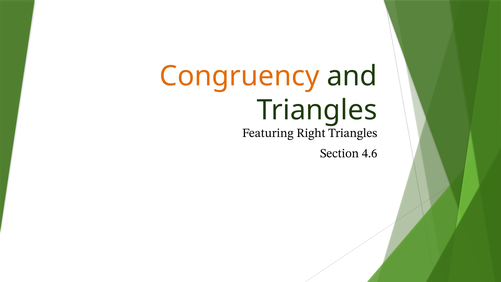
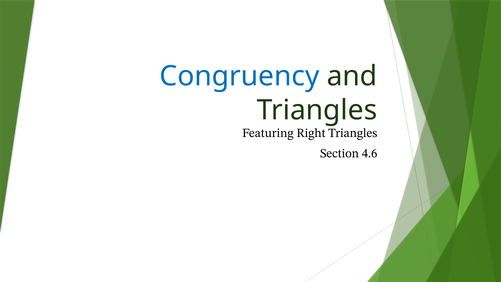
Congruency colour: orange -> blue
